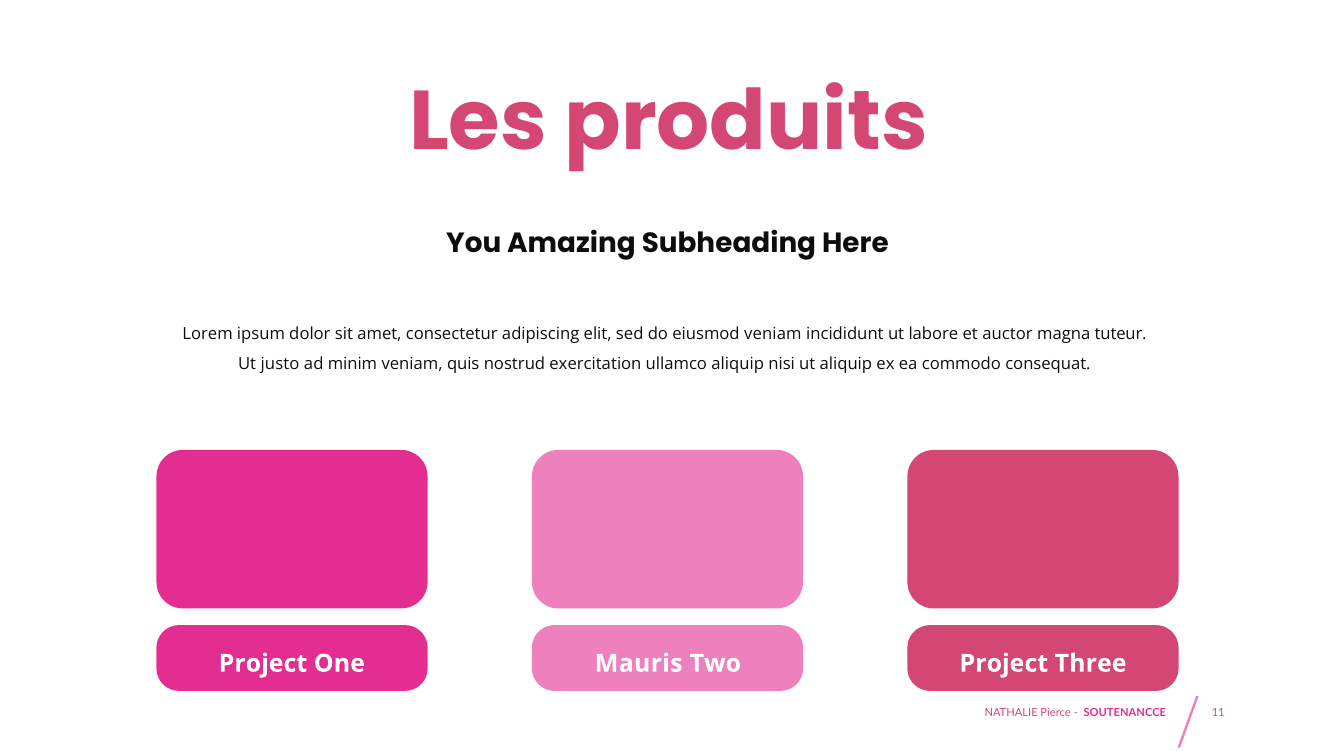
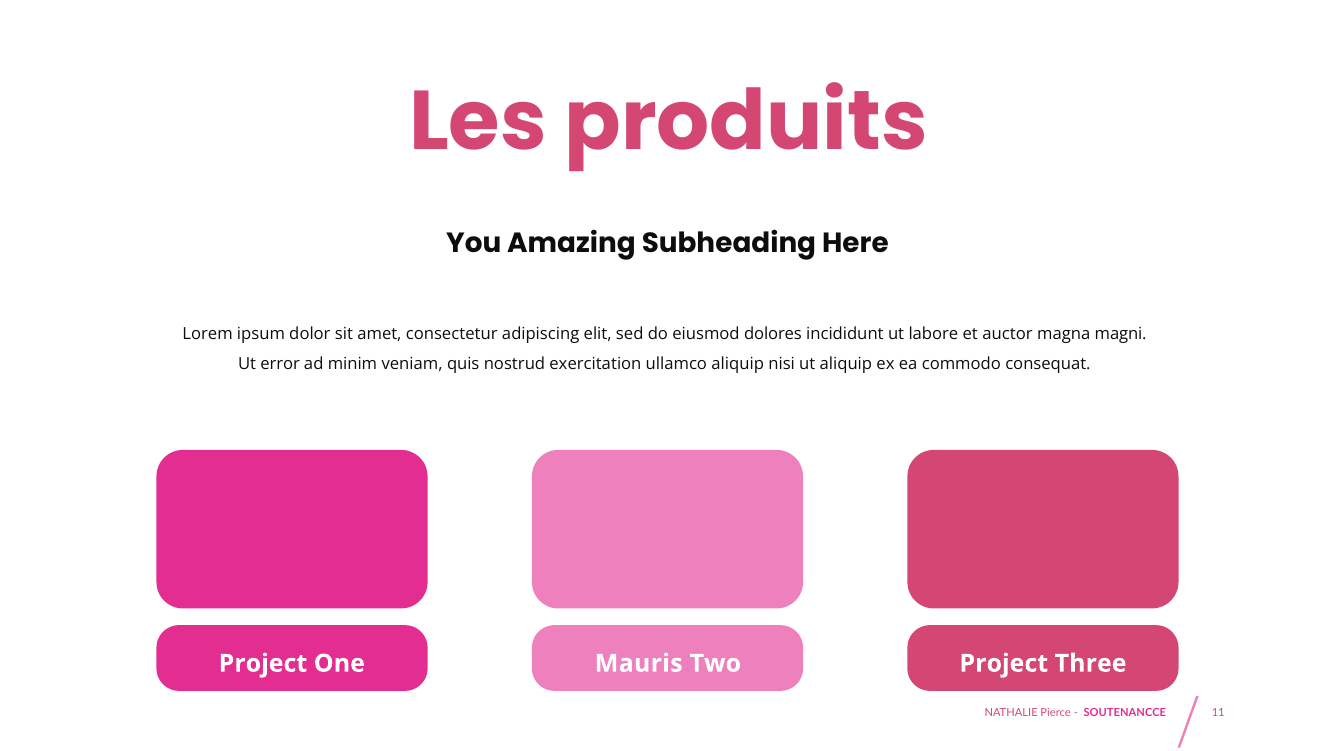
eiusmod veniam: veniam -> dolores
tuteur: tuteur -> magni
justo: justo -> error
